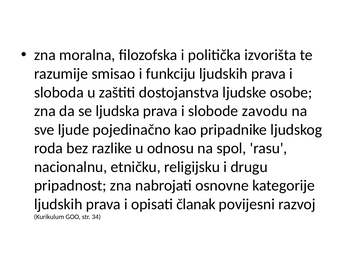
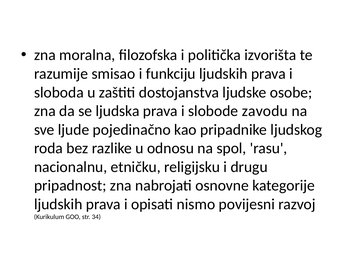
članak: članak -> nismo
